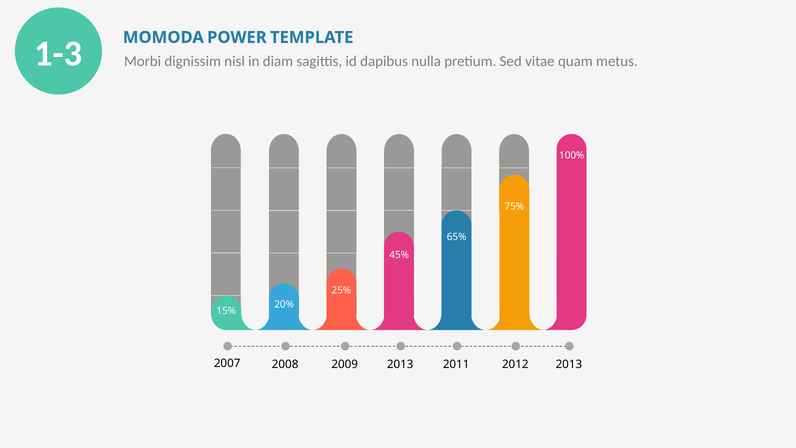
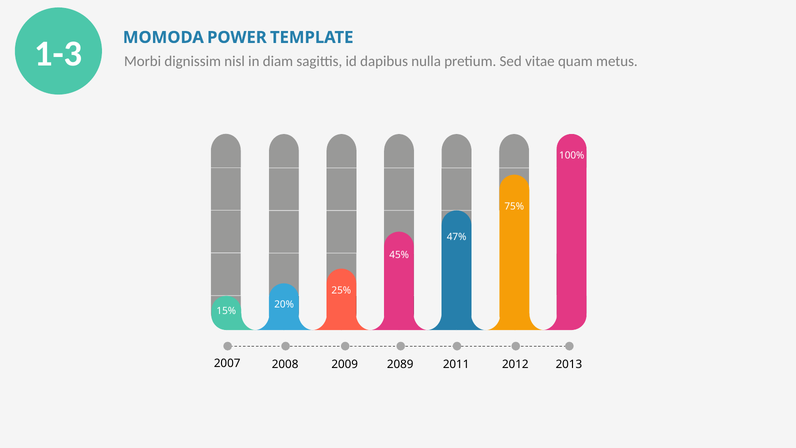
65%: 65% -> 47%
2009 2013: 2013 -> 2089
